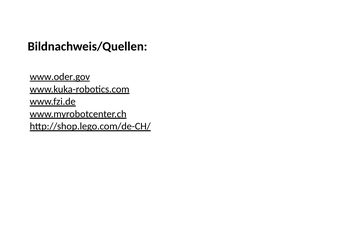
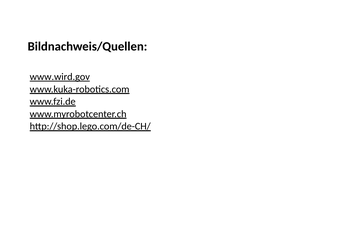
www.oder.gov: www.oder.gov -> www.wird.gov
